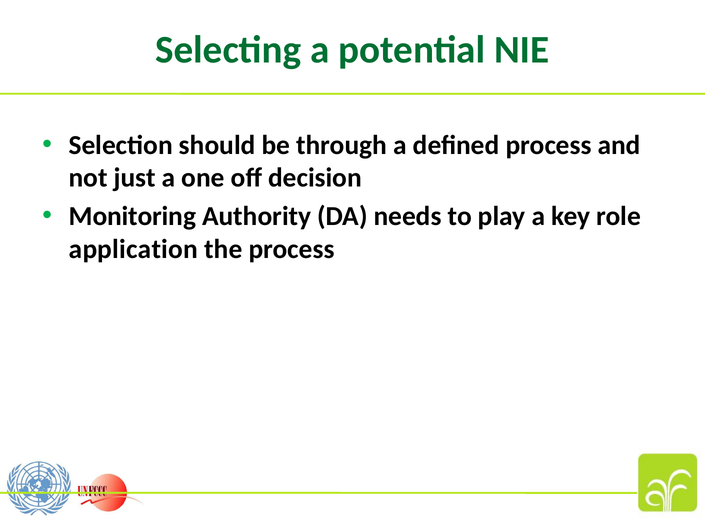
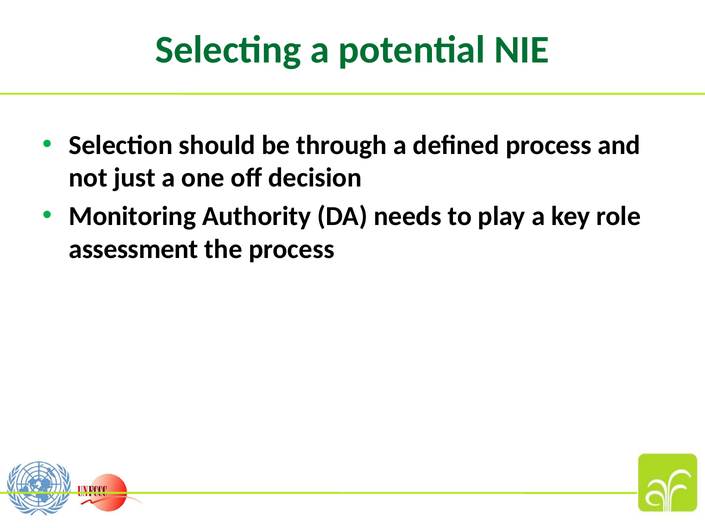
application: application -> assessment
